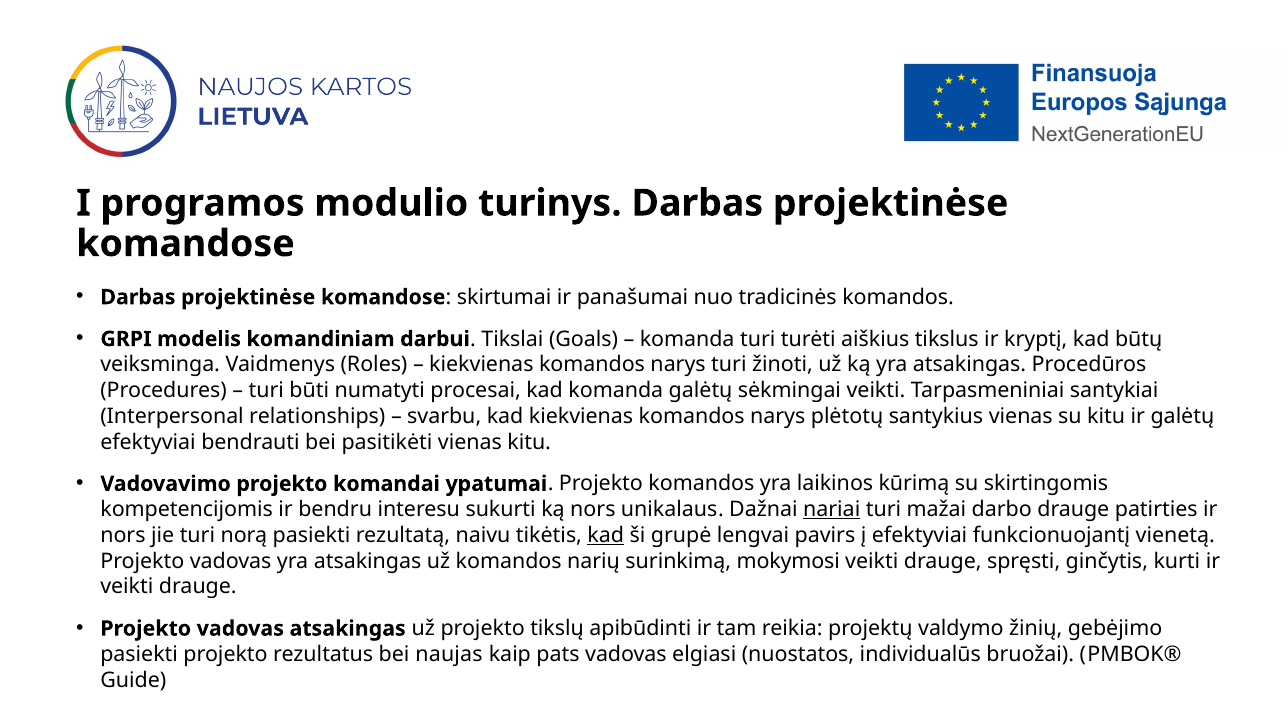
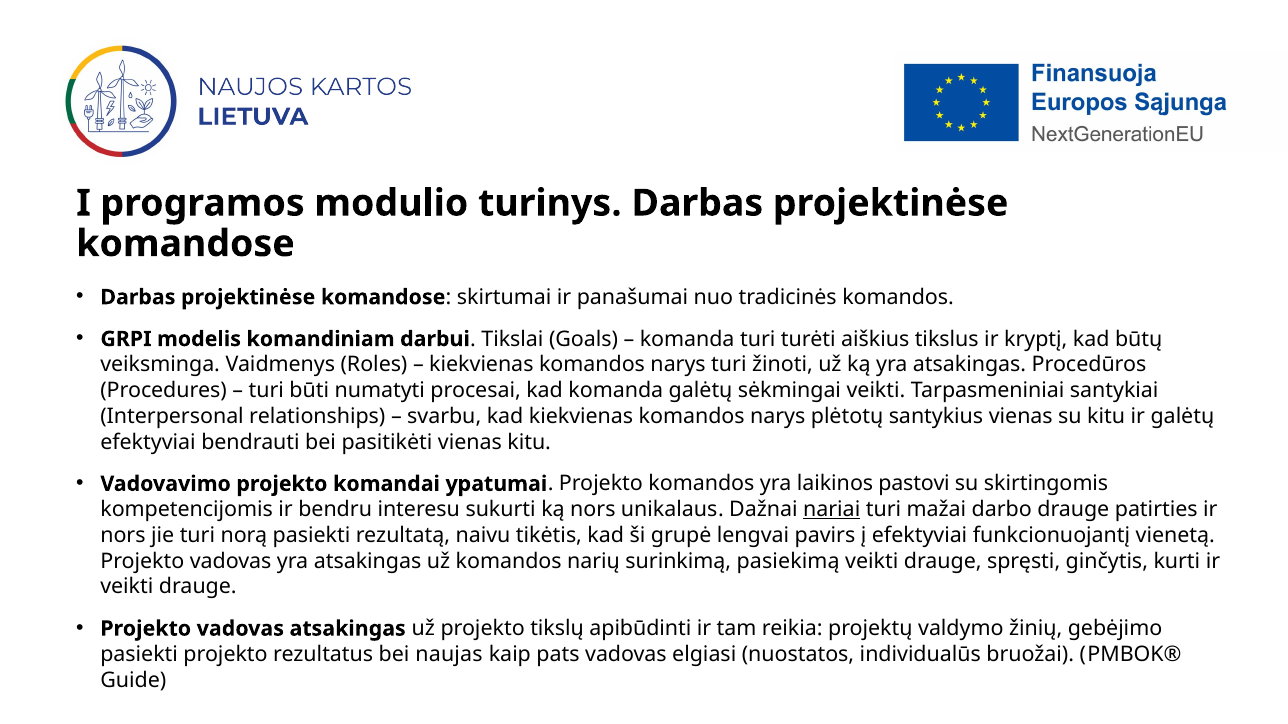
kūrimą: kūrimą -> pastovi
kad at (606, 536) underline: present -> none
mokymosi: mokymosi -> pasiekimą
